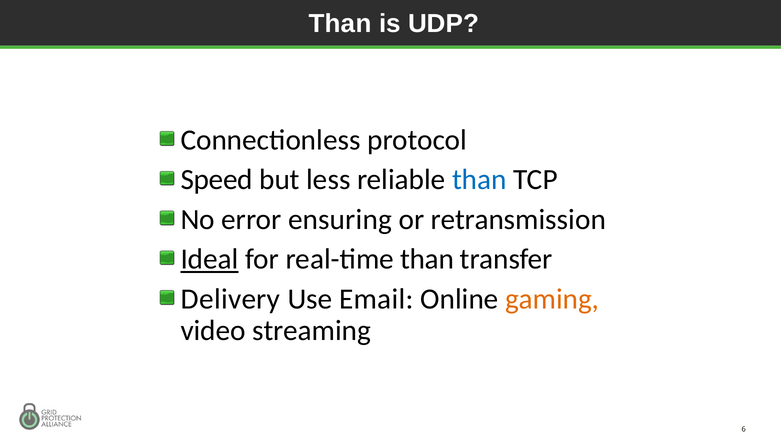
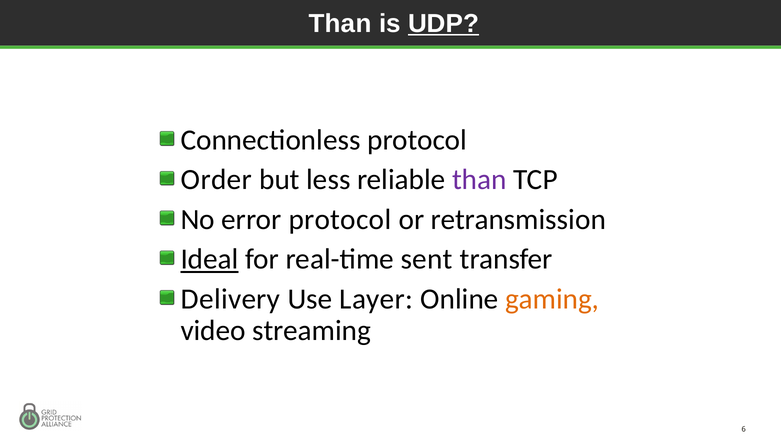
UDP underline: none -> present
Speed: Speed -> Order
than at (479, 180) colour: blue -> purple
error ensuring: ensuring -> protocol
real-time than: than -> sent
Email: Email -> Layer
